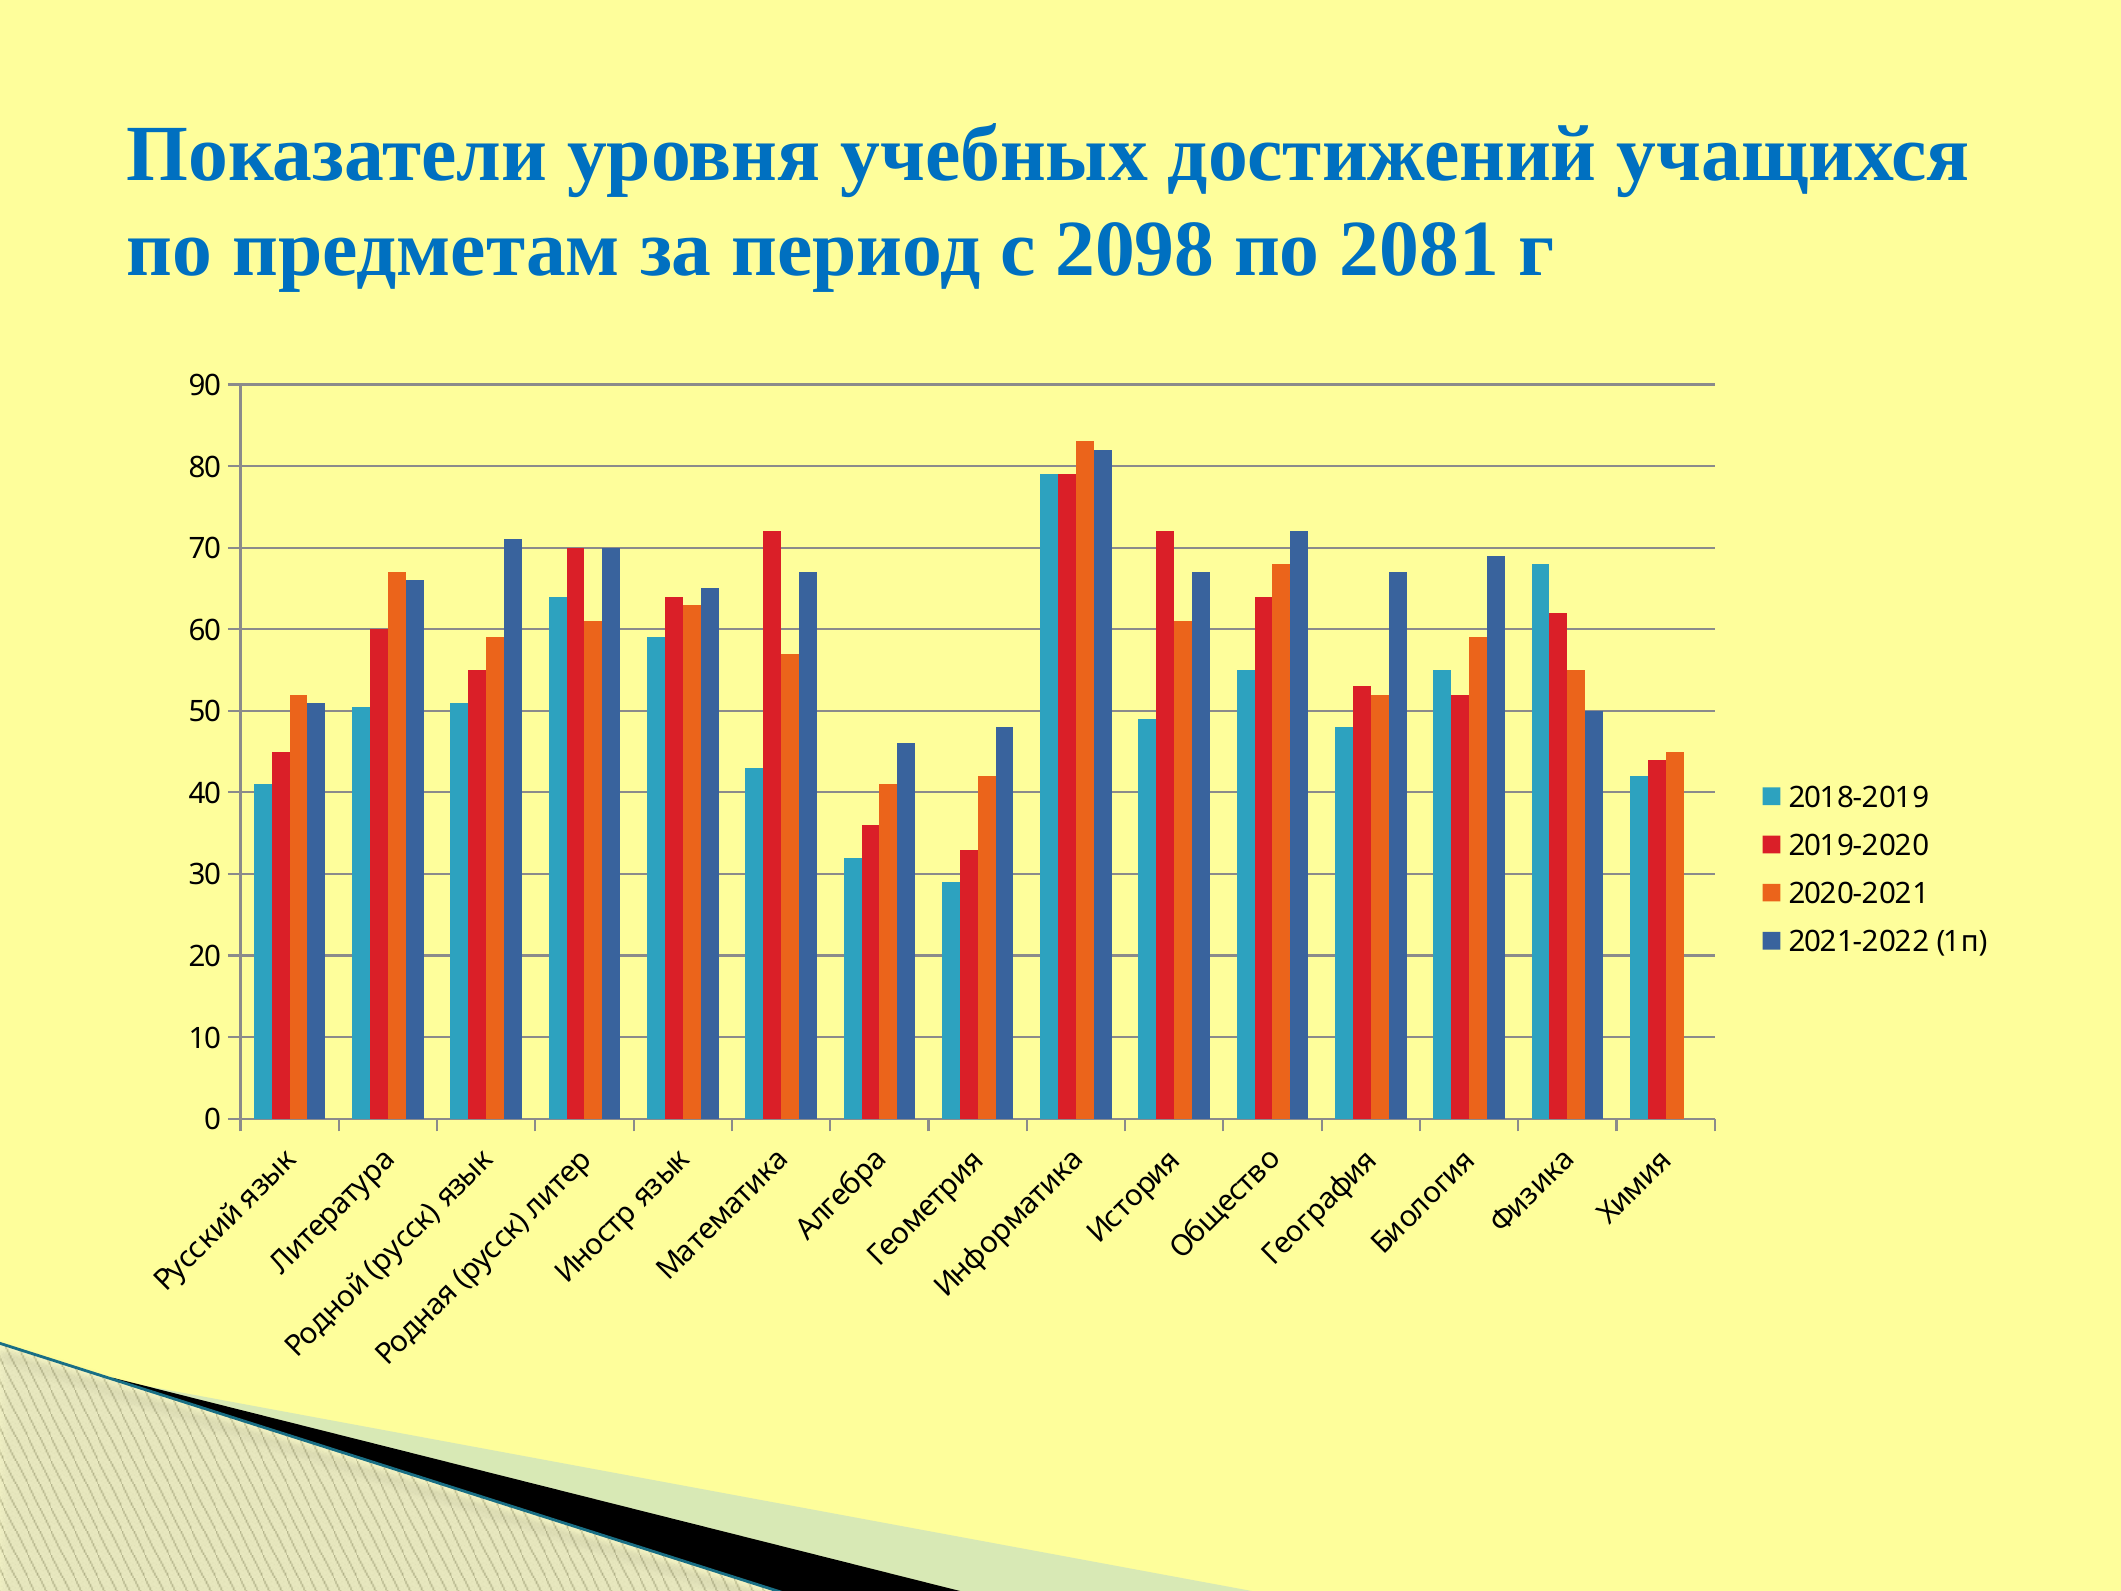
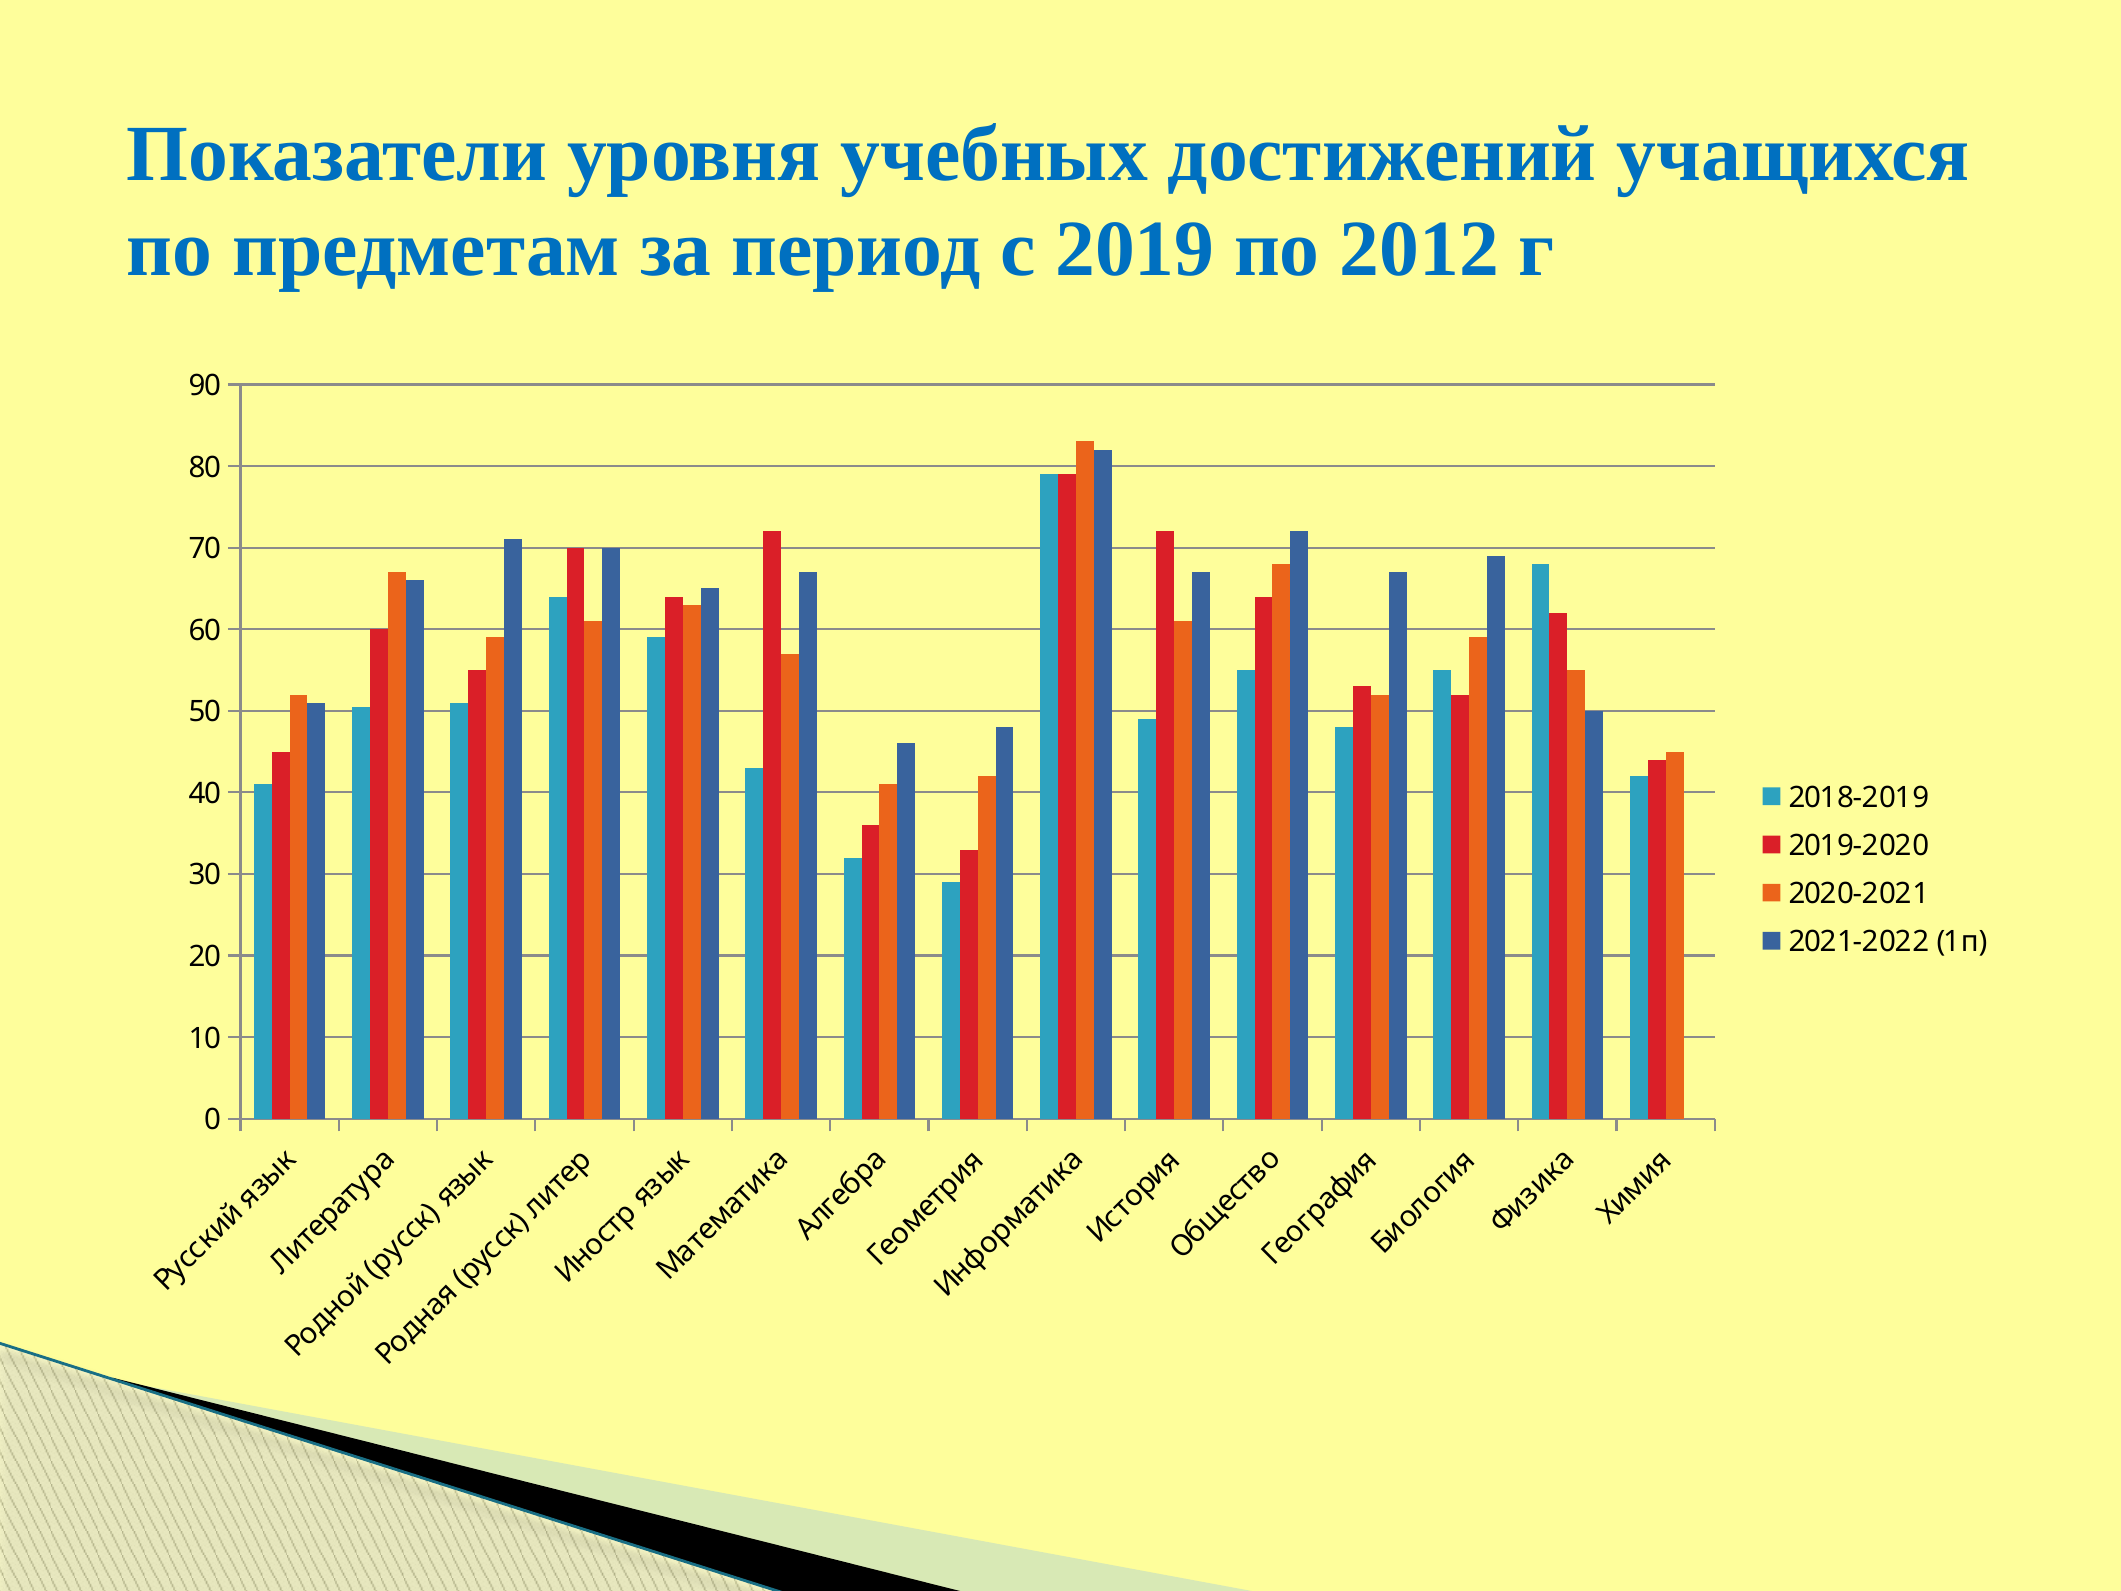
2098: 2098 -> 2019
2081: 2081 -> 2012
